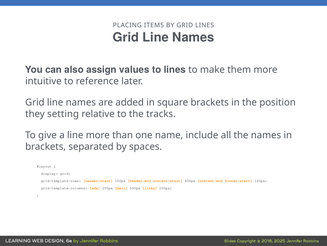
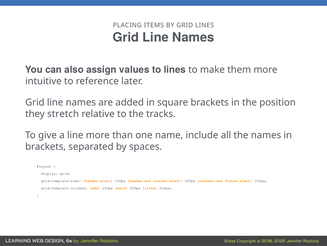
setting: setting -> stretch
